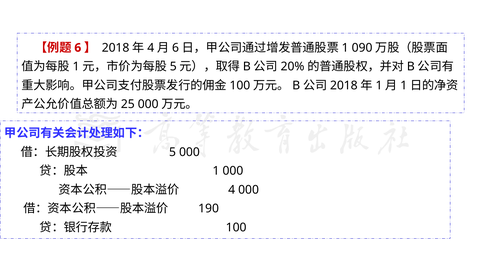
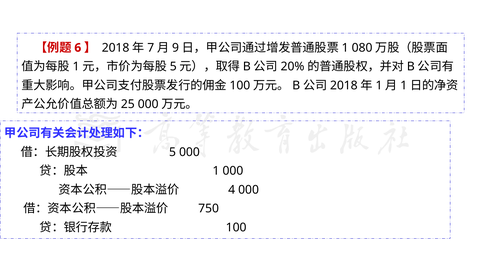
4 at (151, 48): 4 -> 7
6 at (175, 48): 6 -> 9
090: 090 -> 080
190: 190 -> 750
